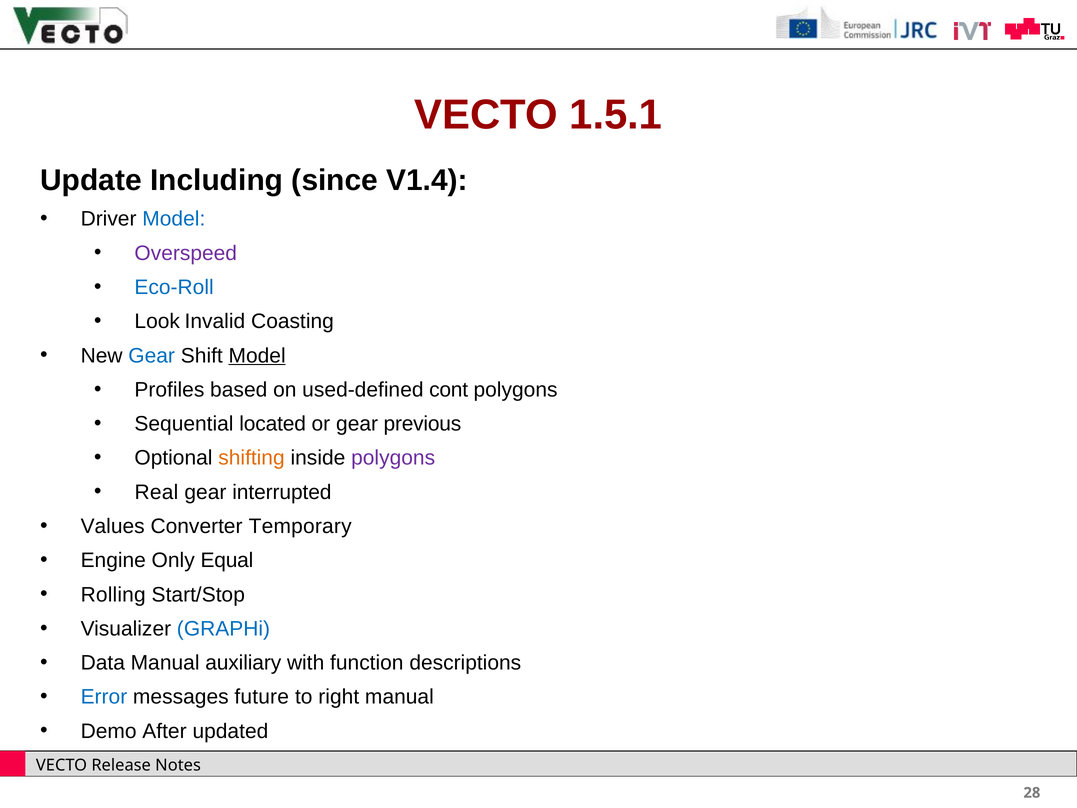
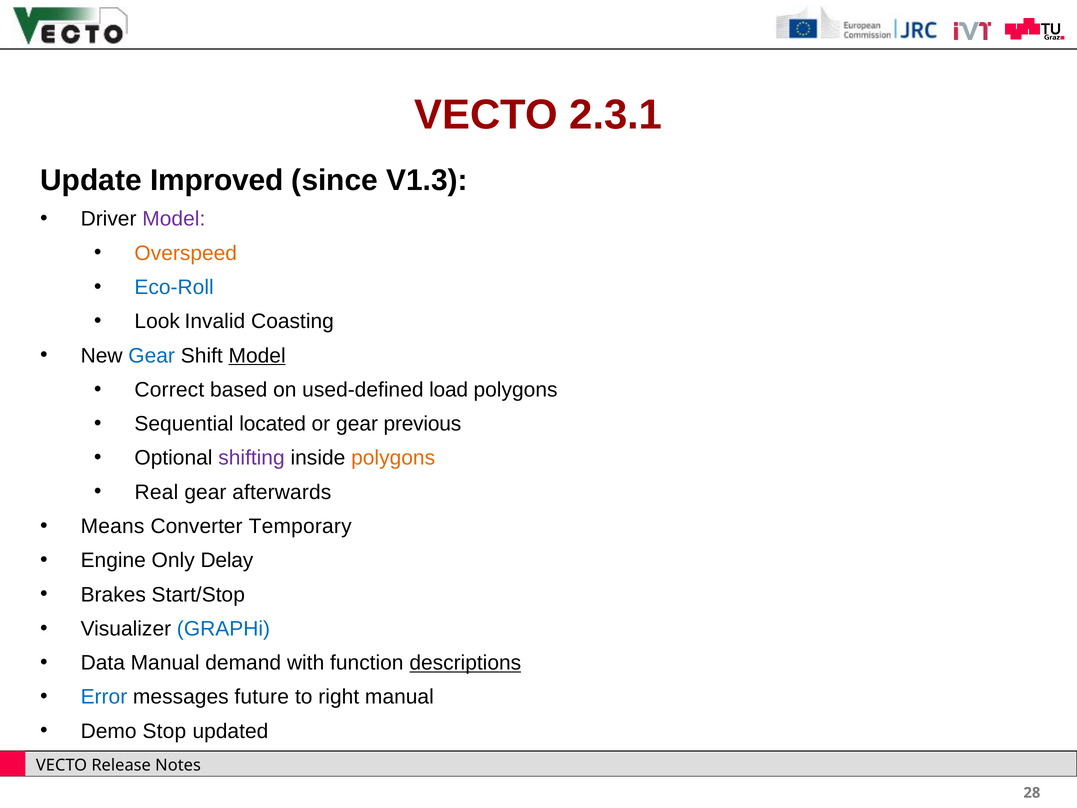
1.5.1: 1.5.1 -> 2.3.1
Including: Including -> Improved
V1.4: V1.4 -> V1.3
Model at (174, 219) colour: blue -> purple
Overspeed colour: purple -> orange
Profiles: Profiles -> Correct
cont: cont -> load
shifting colour: orange -> purple
polygons at (393, 458) colour: purple -> orange
interrupted: interrupted -> afterwards
Values: Values -> Means
Equal: Equal -> Delay
Rolling: Rolling -> Brakes
auxiliary: auxiliary -> demand
descriptions underline: none -> present
After: After -> Stop
